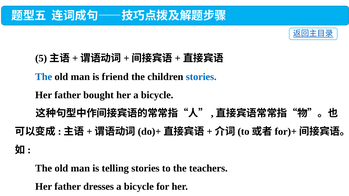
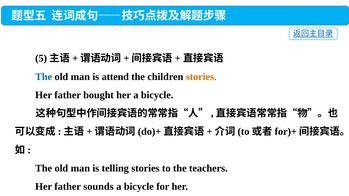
friend: friend -> attend
stories at (201, 77) colour: blue -> orange
dresses: dresses -> sounds
